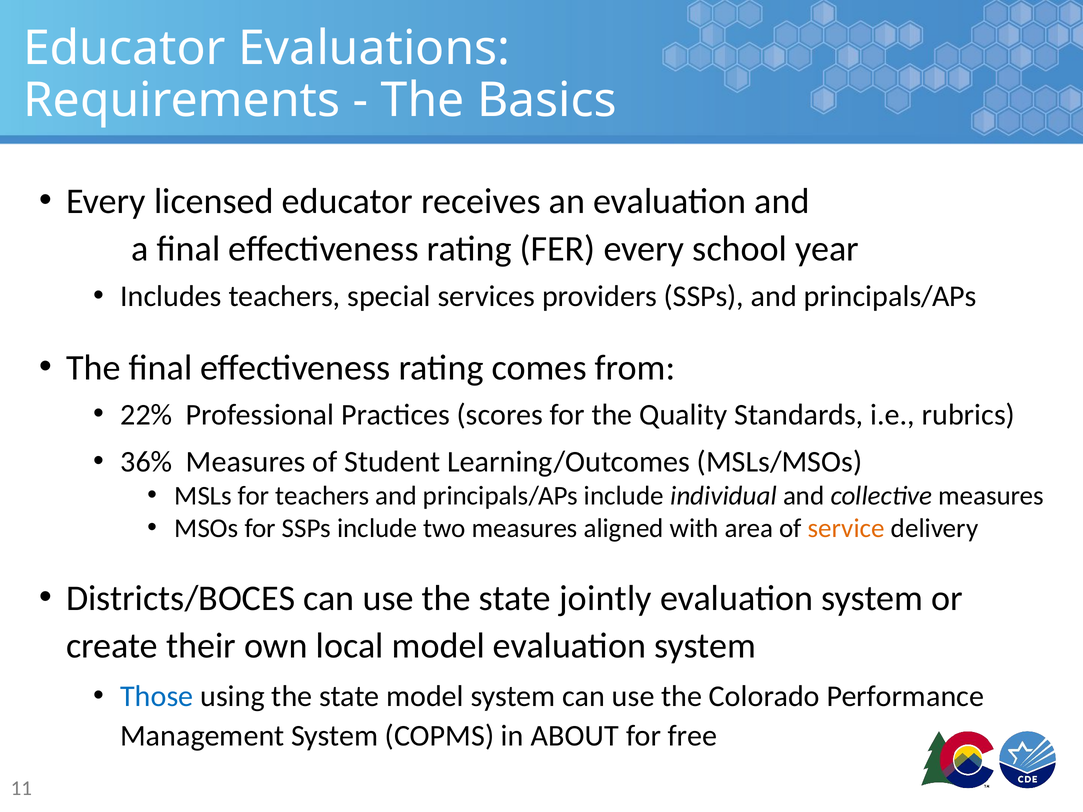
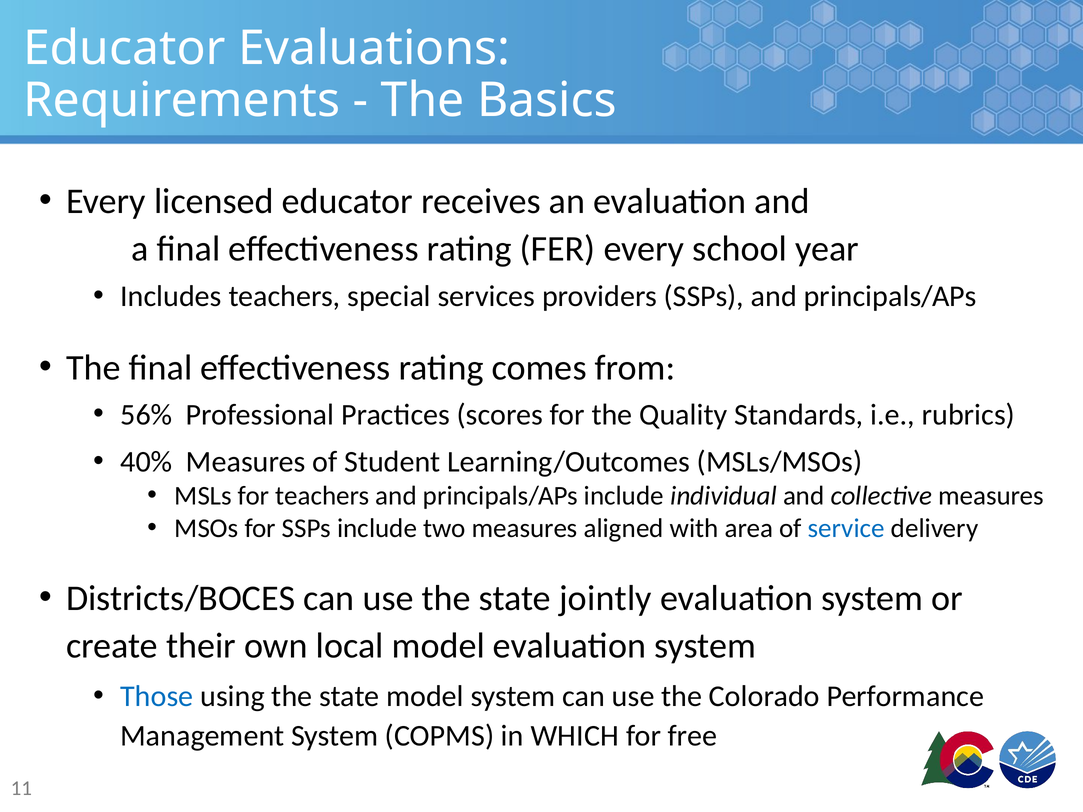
22%: 22% -> 56%
36%: 36% -> 40%
service colour: orange -> blue
ABOUT: ABOUT -> WHICH
